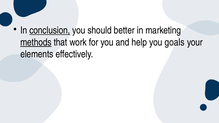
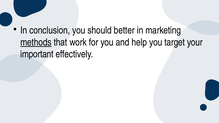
conclusion underline: present -> none
goals: goals -> target
elements: elements -> important
